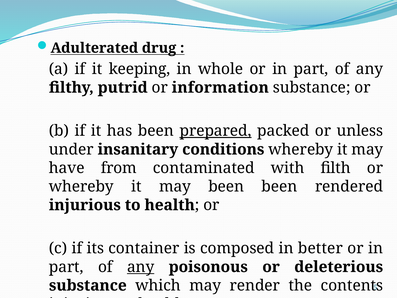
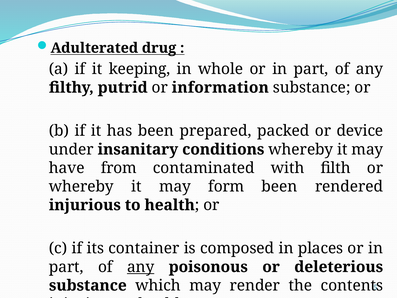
prepared underline: present -> none
unless: unless -> device
may been: been -> form
better: better -> places
